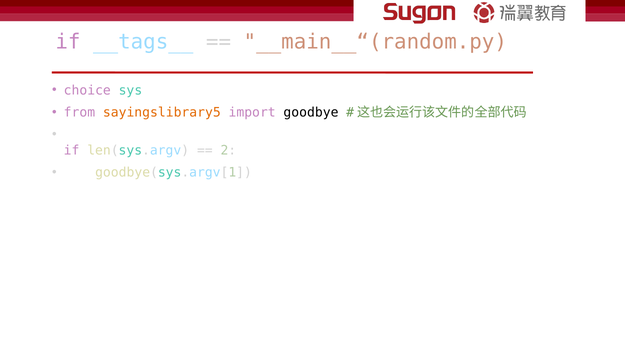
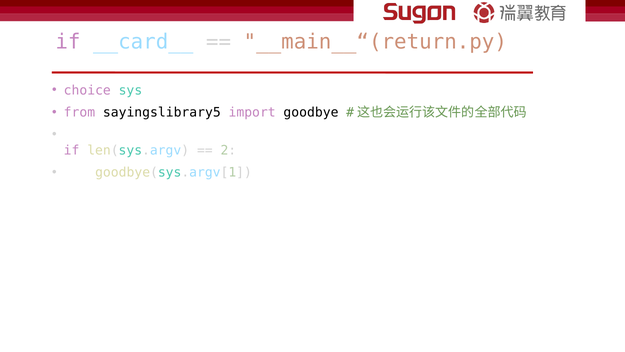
__tags__: __tags__ -> __card__
__main__“(random.py: __main__“(random.py -> __main__“(return.py
sayingslibrary5 colour: orange -> black
